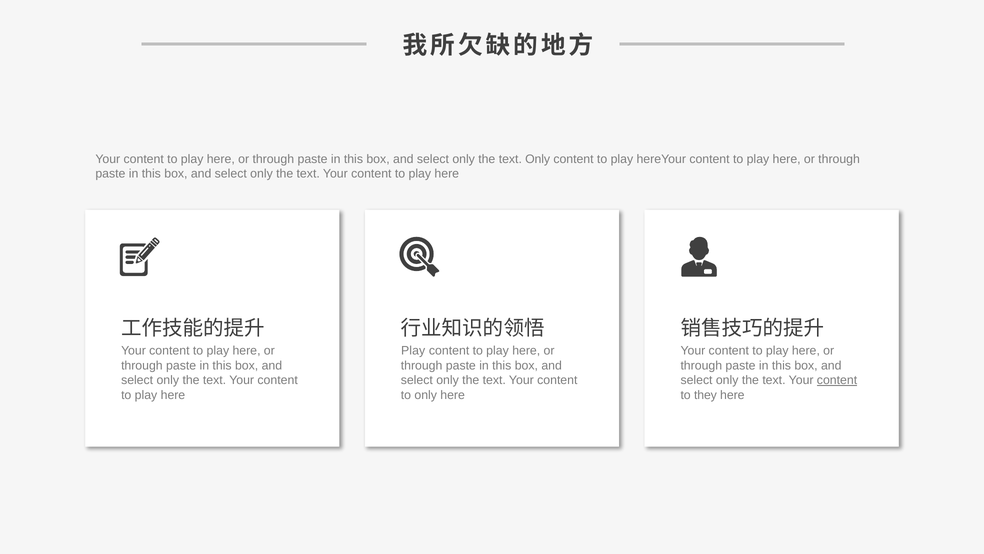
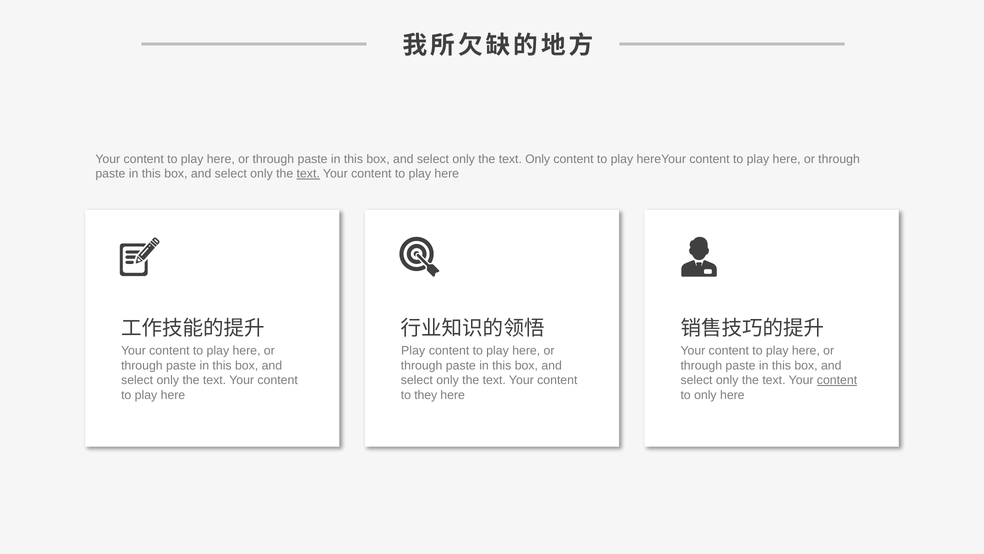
text at (308, 174) underline: none -> present
to only: only -> they
to they: they -> only
